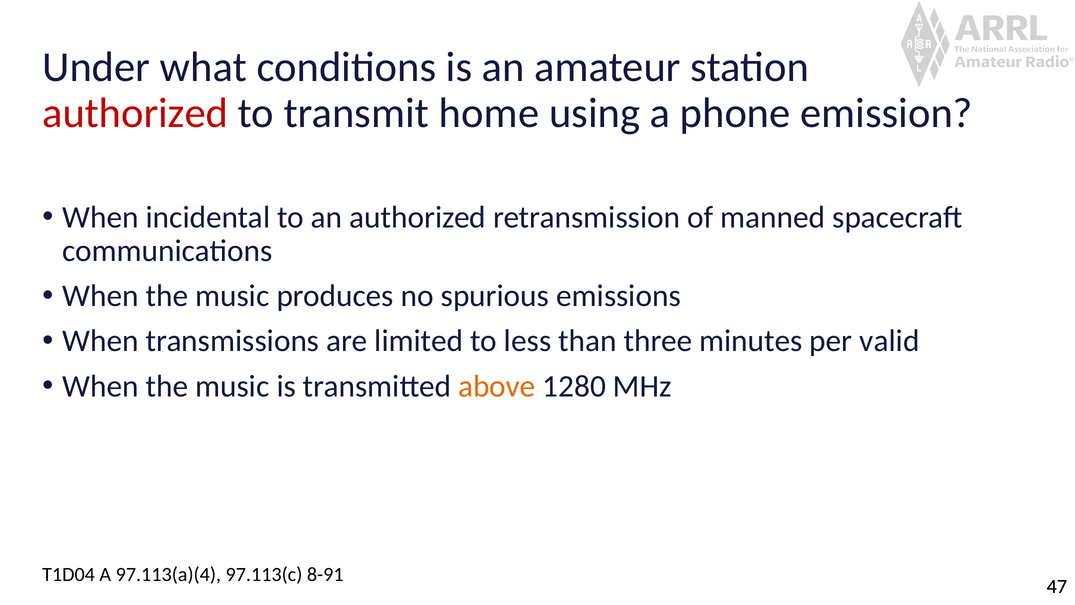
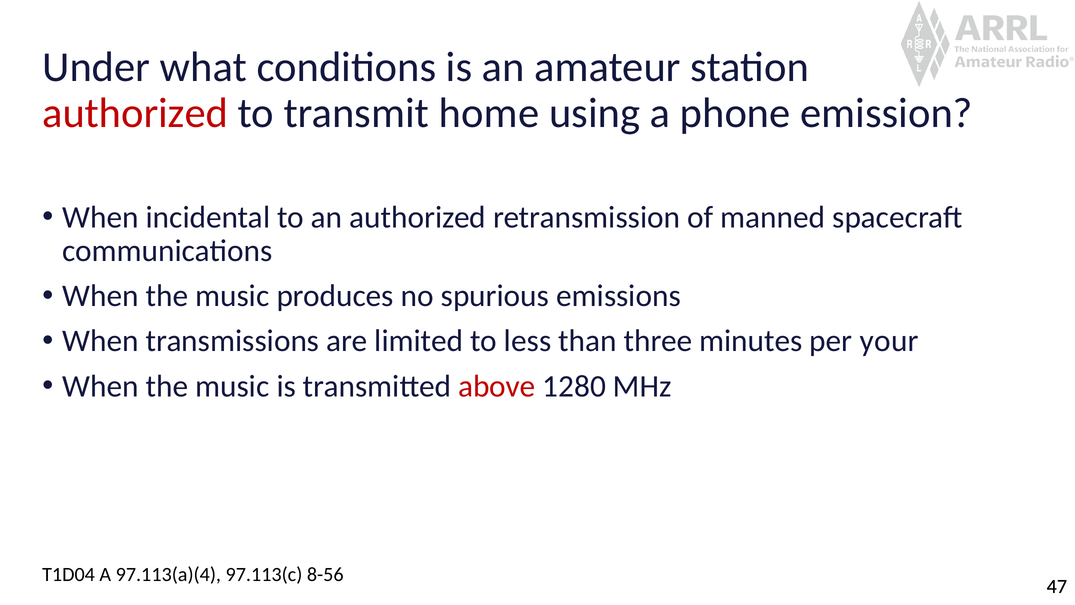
valid: valid -> your
above colour: orange -> red
8-91: 8-91 -> 8-56
